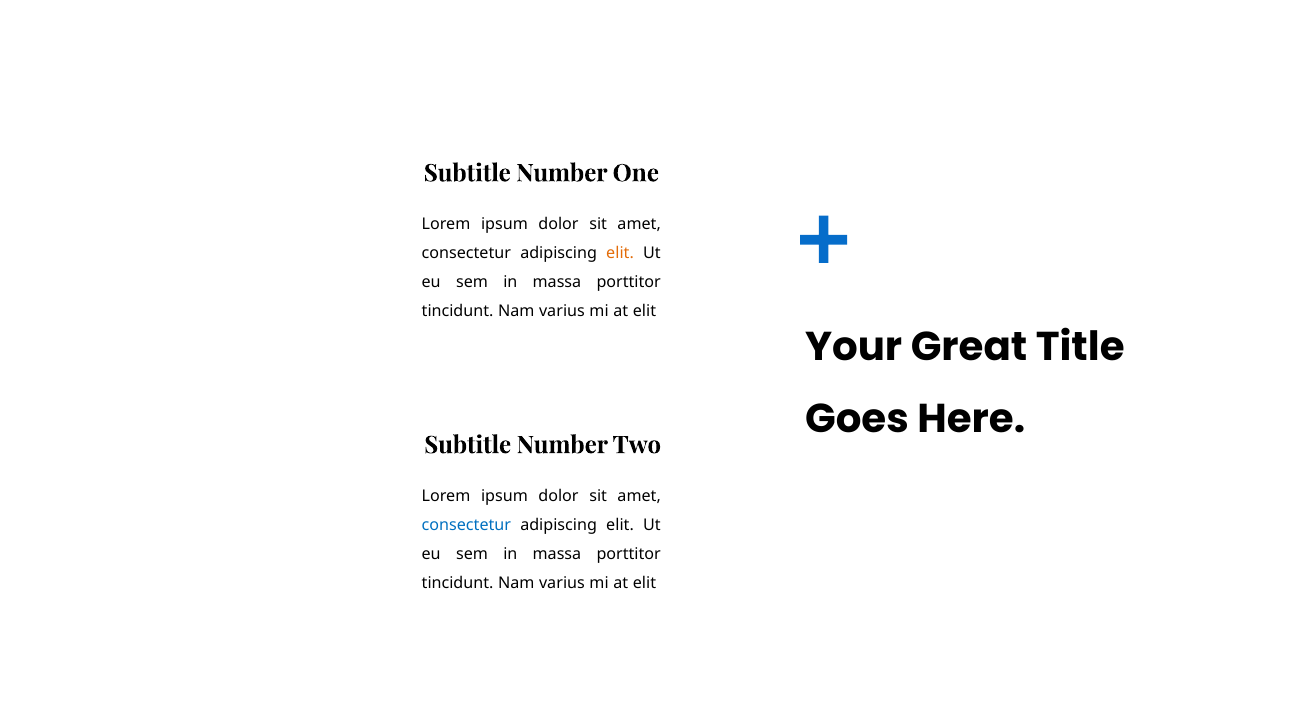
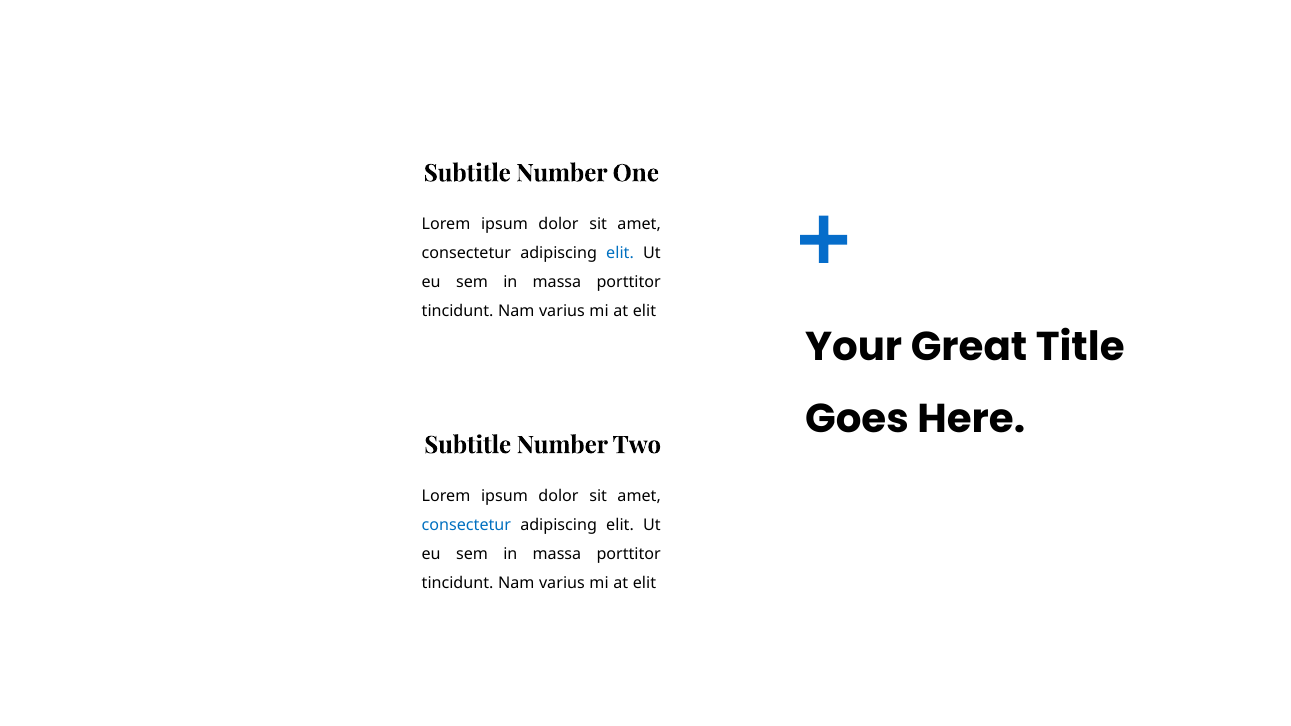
elit at (620, 253) colour: orange -> blue
